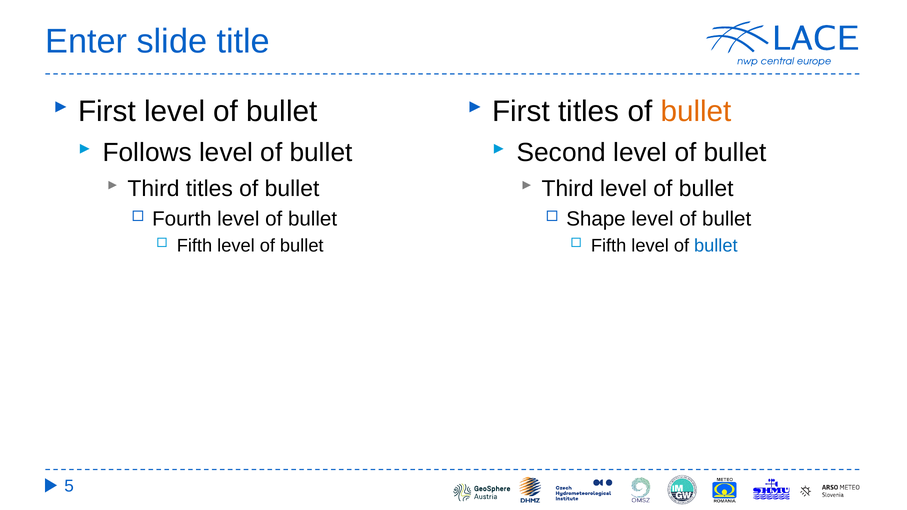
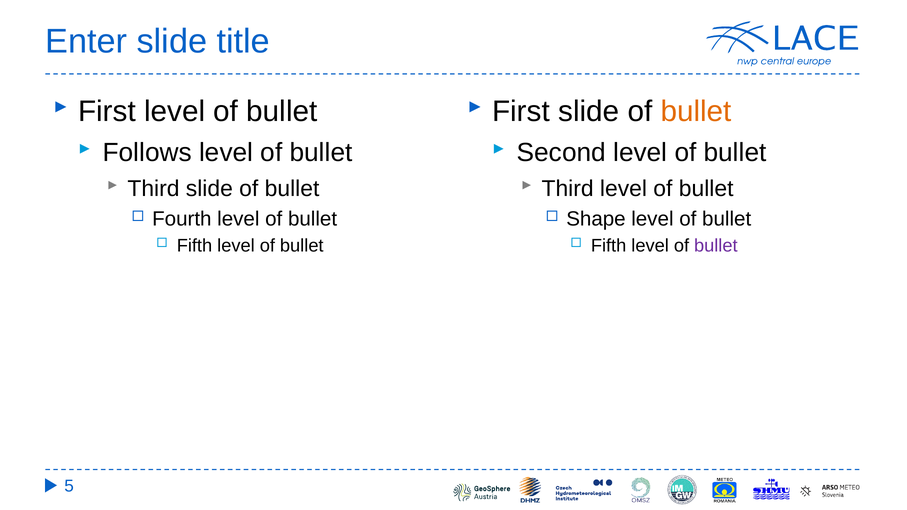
First titles: titles -> slide
Third titles: titles -> slide
bullet at (716, 246) colour: blue -> purple
